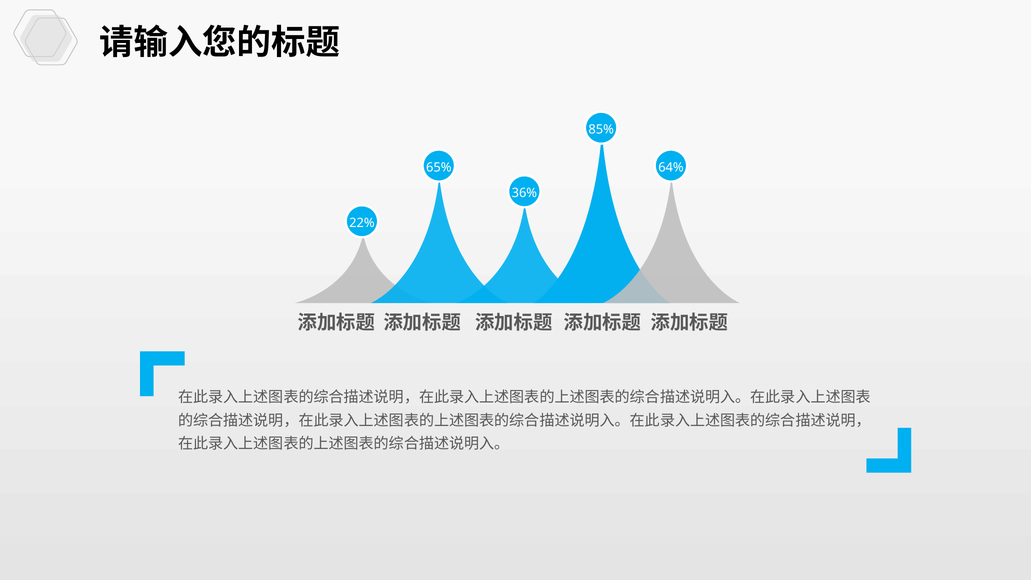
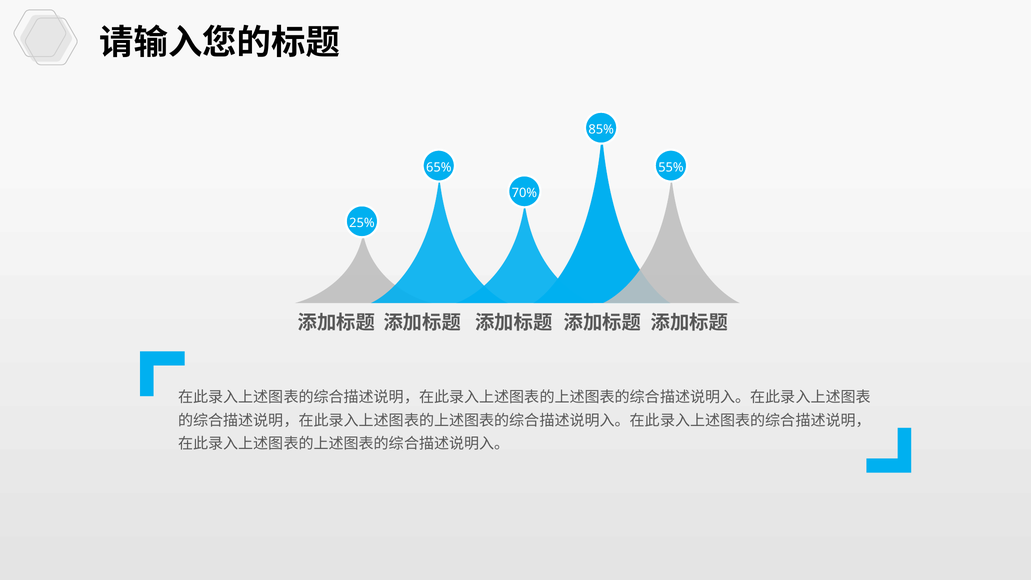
64%: 64% -> 55%
36%: 36% -> 70%
22%: 22% -> 25%
